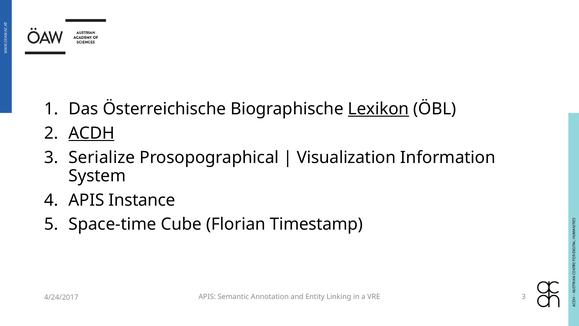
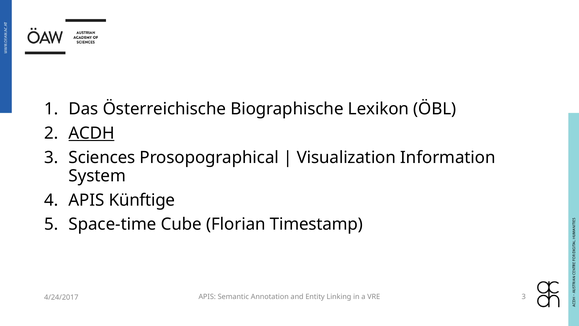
Lexikon underline: present -> none
Serialize: Serialize -> Sciences
Instance: Instance -> Künftige
